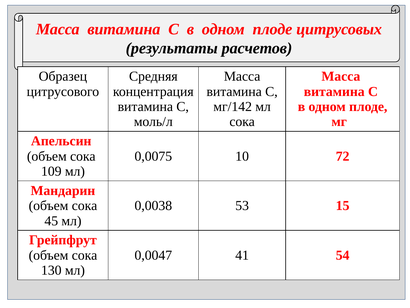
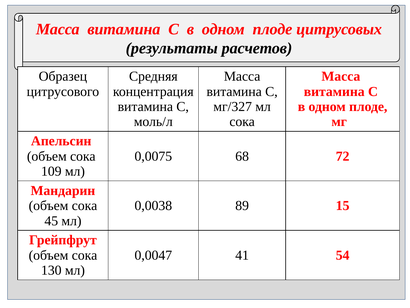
мг/142: мг/142 -> мг/327
10: 10 -> 68
53: 53 -> 89
